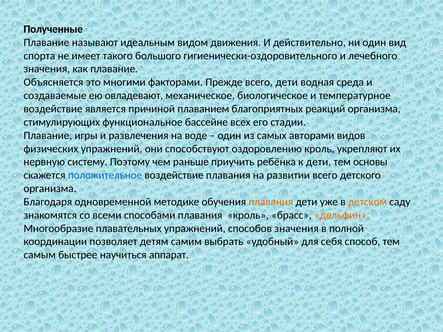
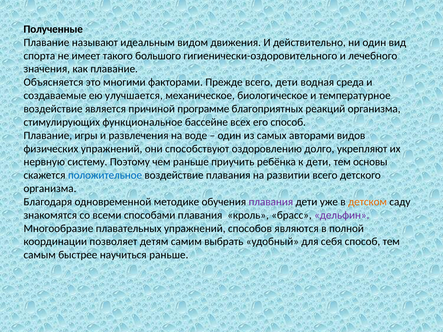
овладевают: овладевают -> улучшается
плаванием: плаванием -> программе
его стадии: стадии -> способ
оздоровлению кроль: кроль -> долго
плавания at (271, 202) colour: orange -> purple
дельфин colour: orange -> purple
способов значения: значения -> являются
научиться аппарат: аппарат -> раньше
